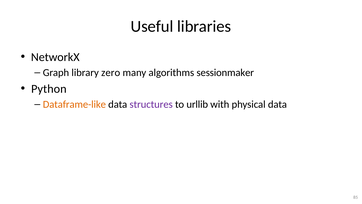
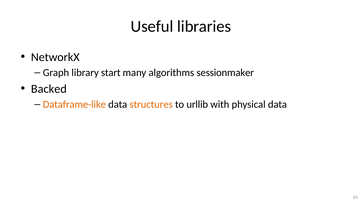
zero: zero -> start
Python: Python -> Backed
structures colour: purple -> orange
